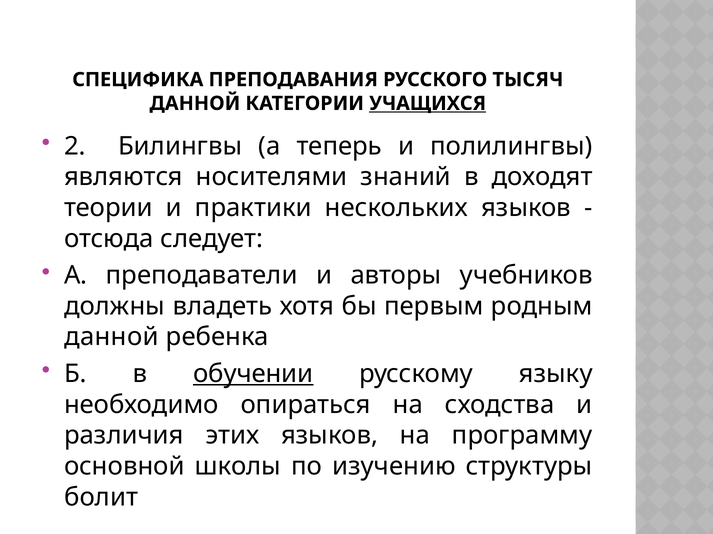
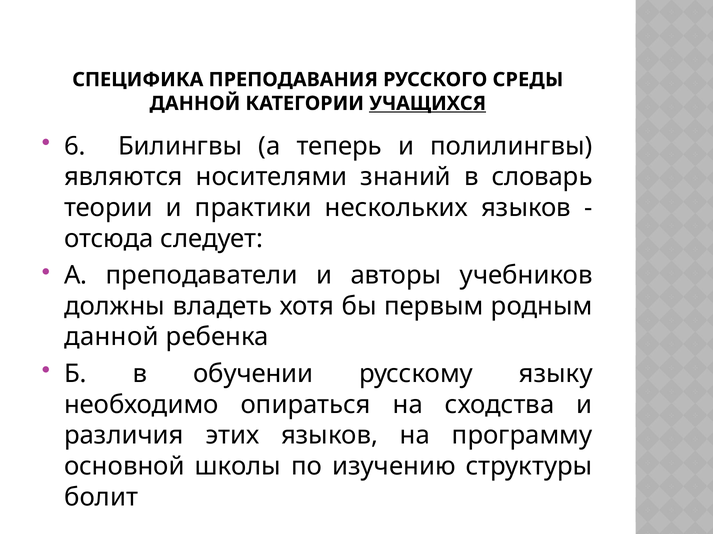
ТЫСЯЧ: ТЫСЯЧ -> СРЕДЫ
2: 2 -> 6
доходят: доходят -> словарь
обучении underline: present -> none
